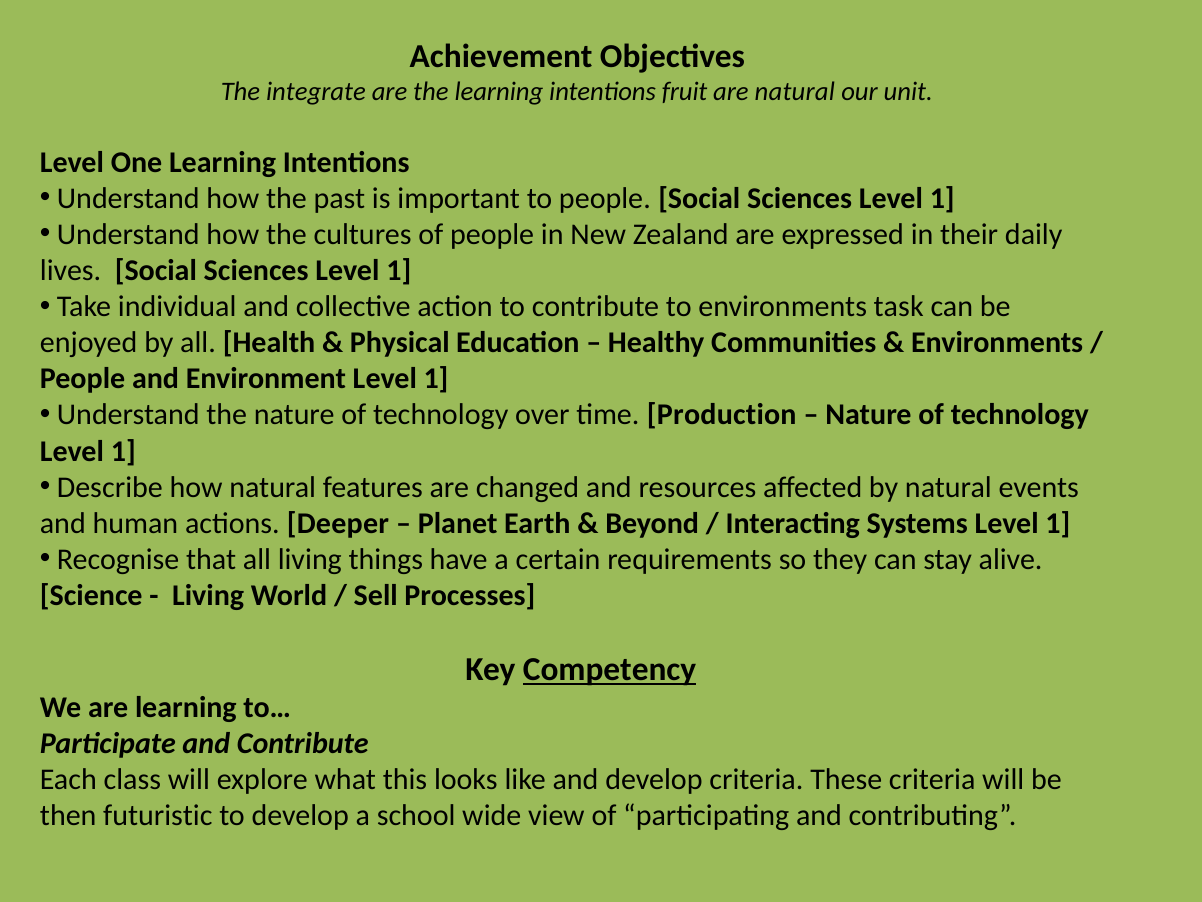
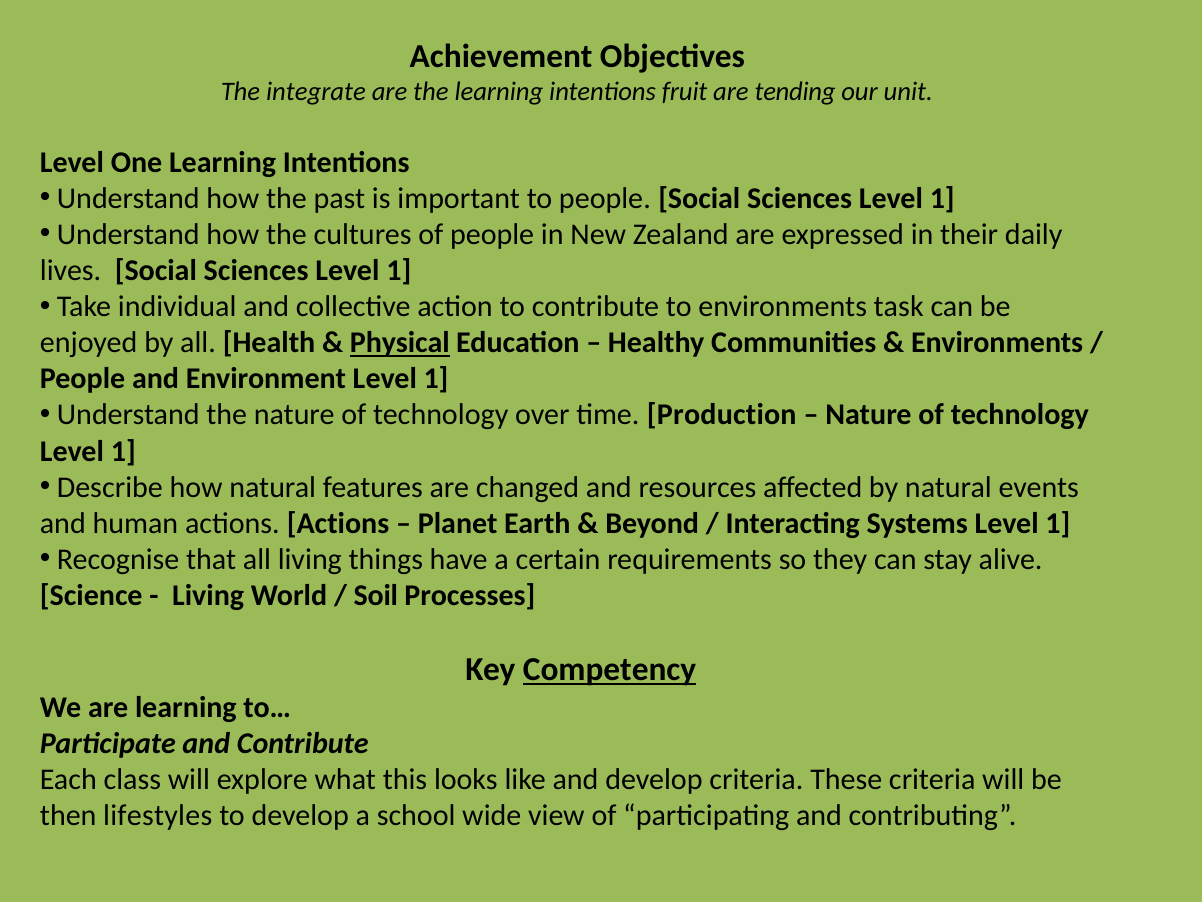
are natural: natural -> tending
Physical underline: none -> present
actions Deeper: Deeper -> Actions
Sell: Sell -> Soil
futuristic: futuristic -> lifestyles
